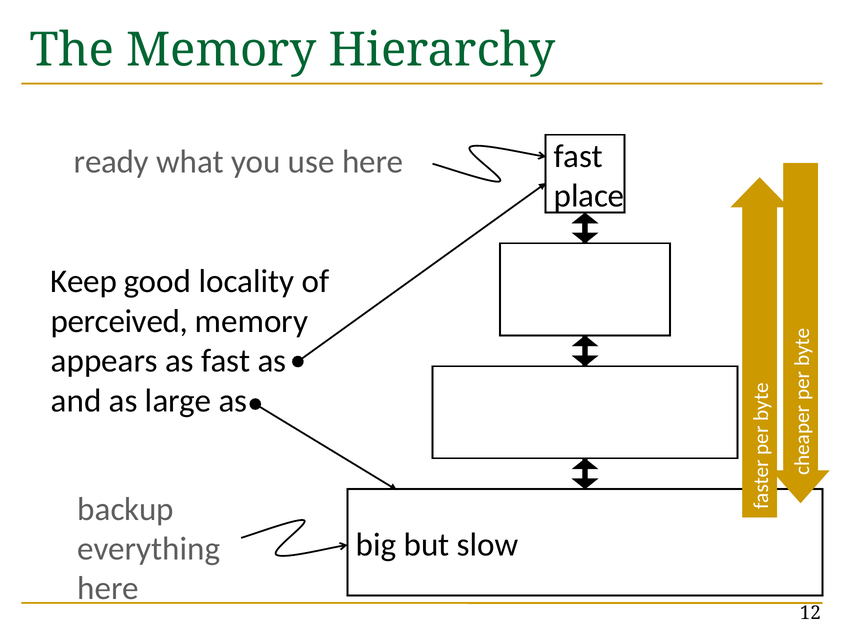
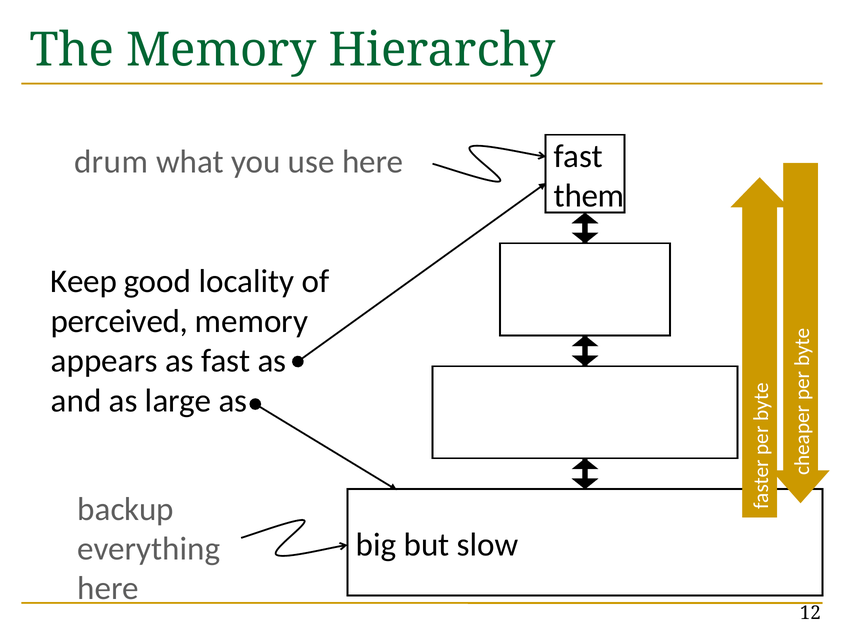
ready: ready -> drum
place: place -> them
